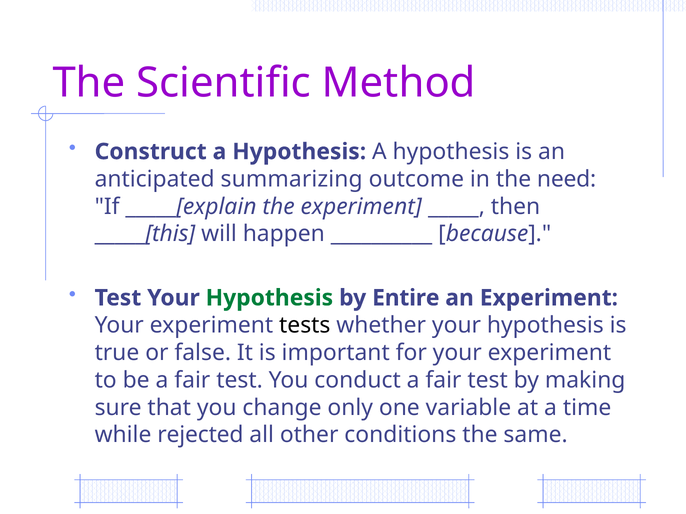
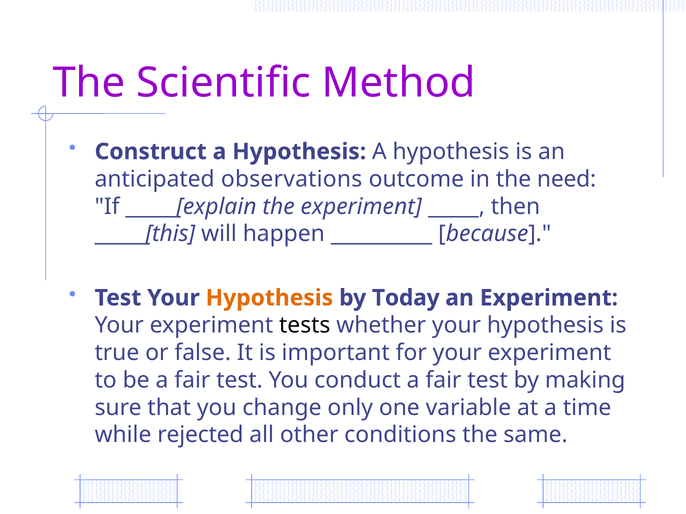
summarizing: summarizing -> observations
Hypothesis at (269, 298) colour: green -> orange
Entire: Entire -> Today
